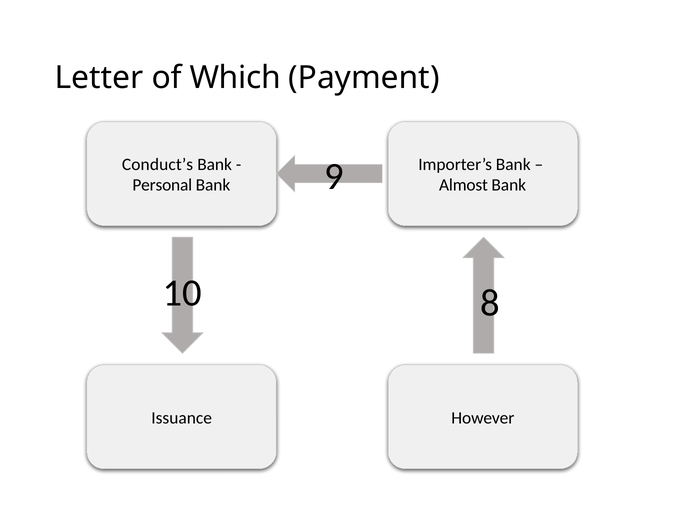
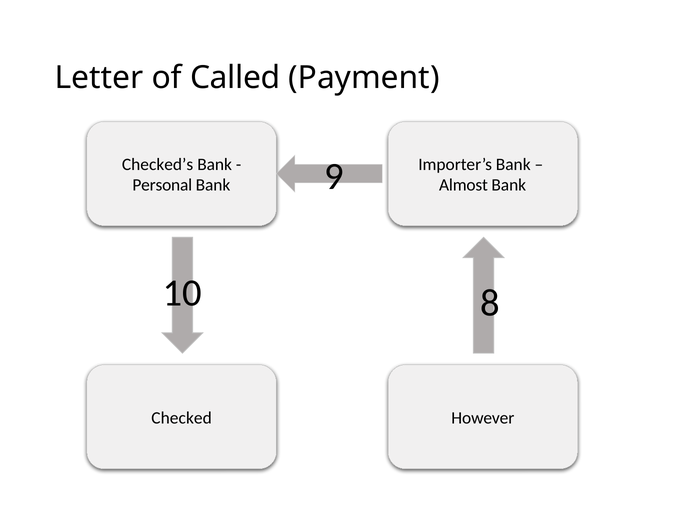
Which: Which -> Called
Conduct’s: Conduct’s -> Checked’s
Issuance: Issuance -> Checked
